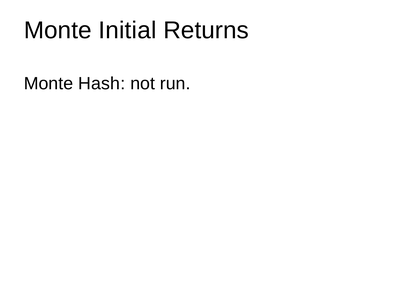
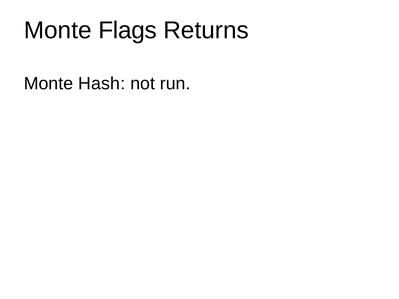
Initial: Initial -> Flags
